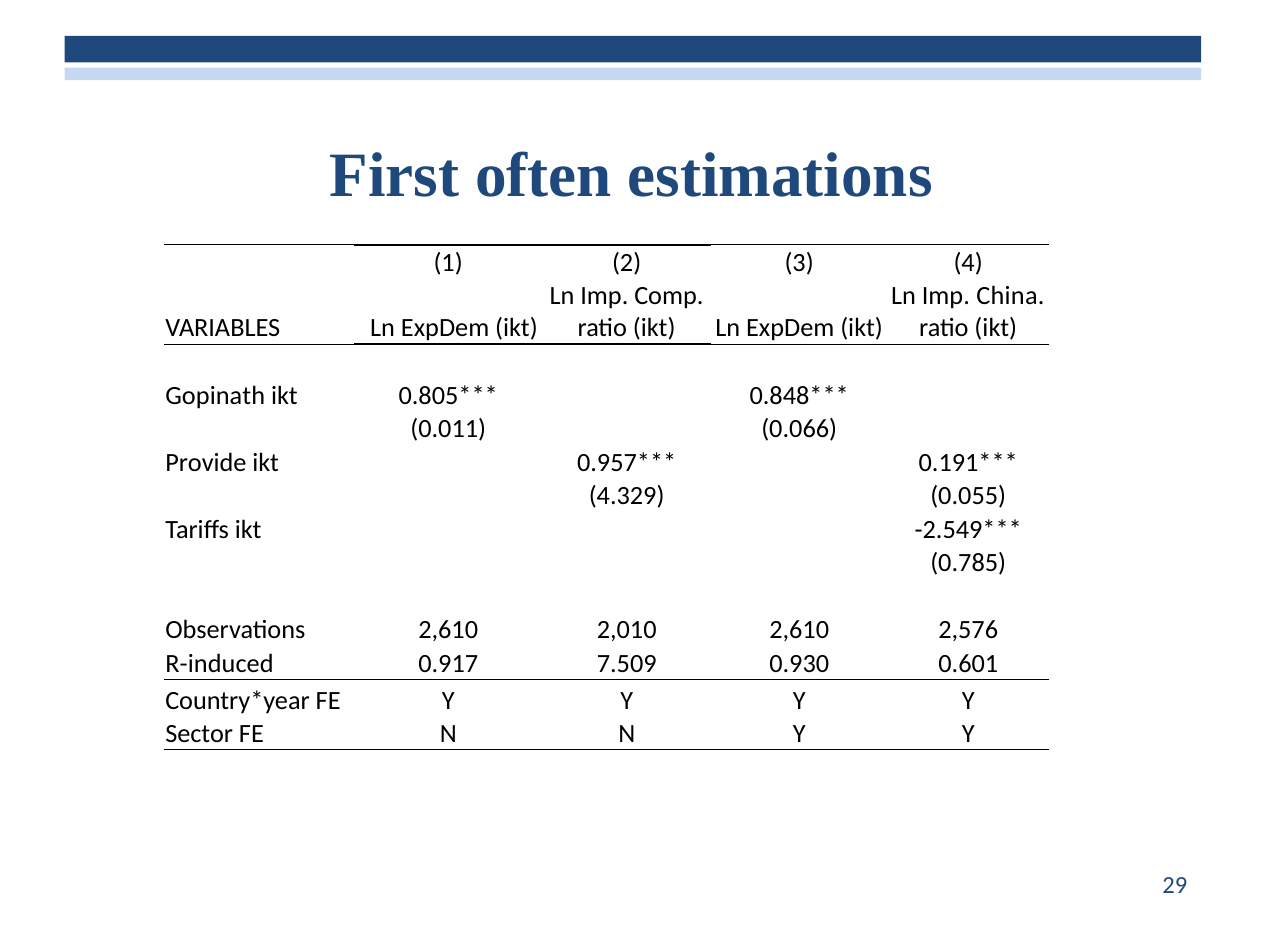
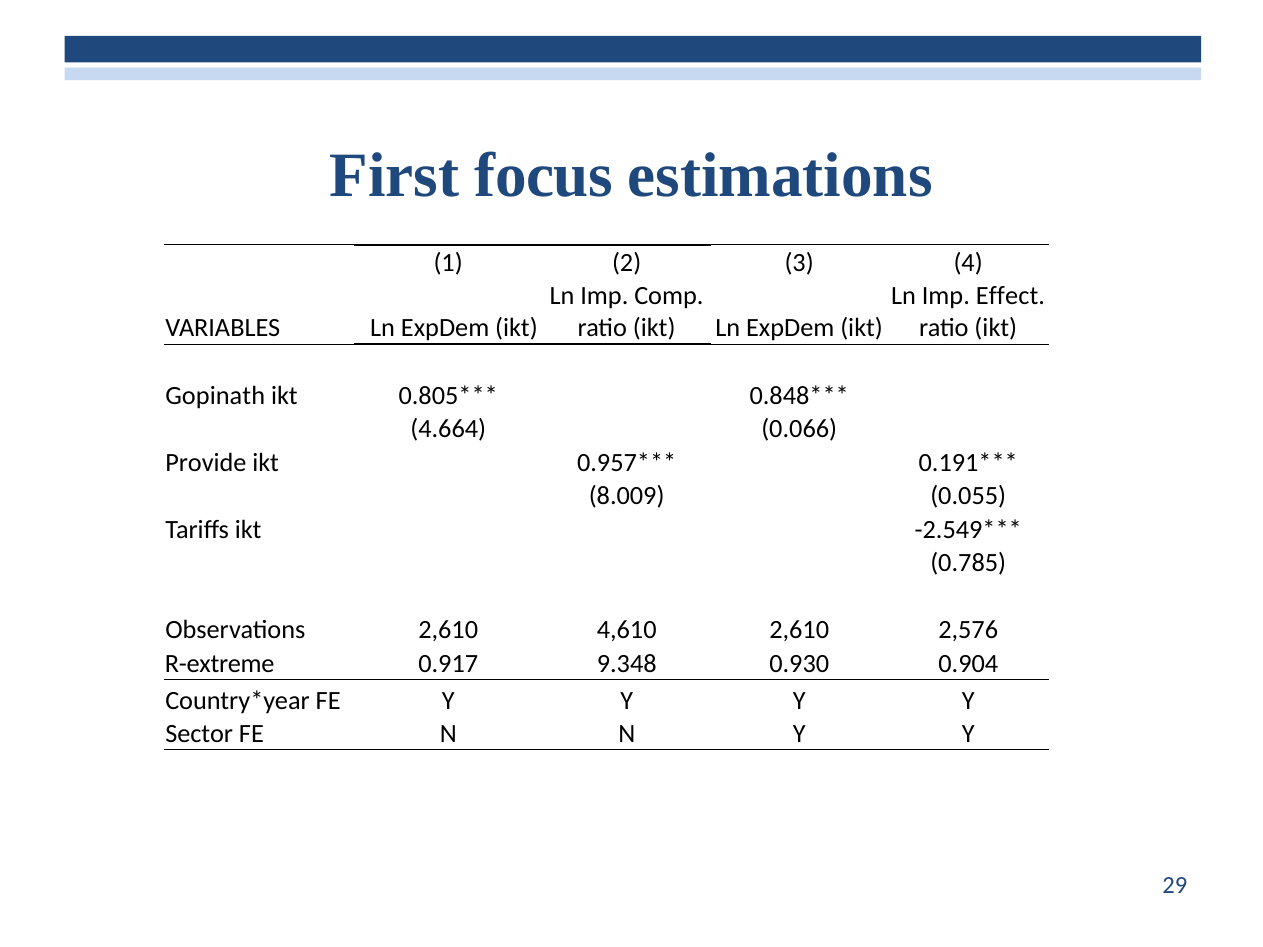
often: often -> focus
China: China -> Effect
0.011: 0.011 -> 4.664
4.329: 4.329 -> 8.009
2,010: 2,010 -> 4,610
R-induced: R-induced -> R-extreme
7.509: 7.509 -> 9.348
0.601: 0.601 -> 0.904
